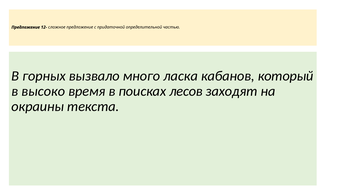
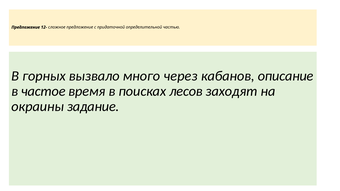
ласка: ласка -> через
который: который -> описание
высоко: высоко -> частое
текста: текста -> задание
